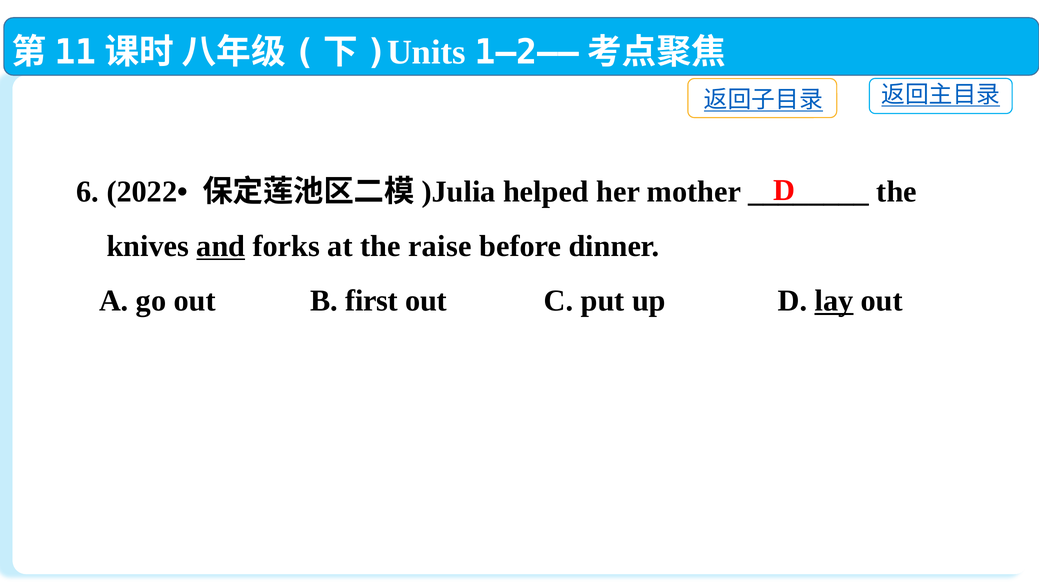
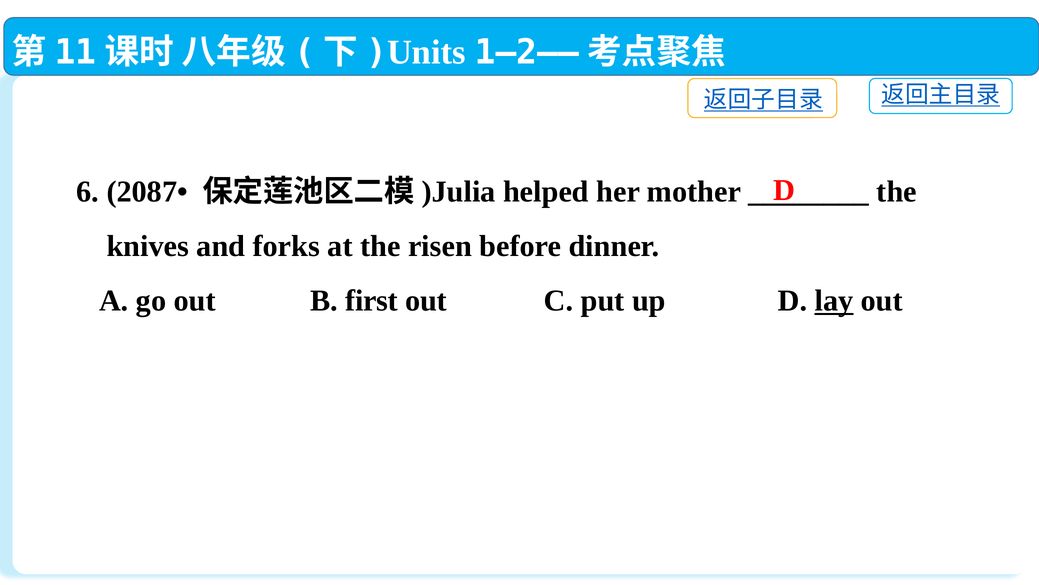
2022•: 2022• -> 2087•
and underline: present -> none
raise: raise -> risen
